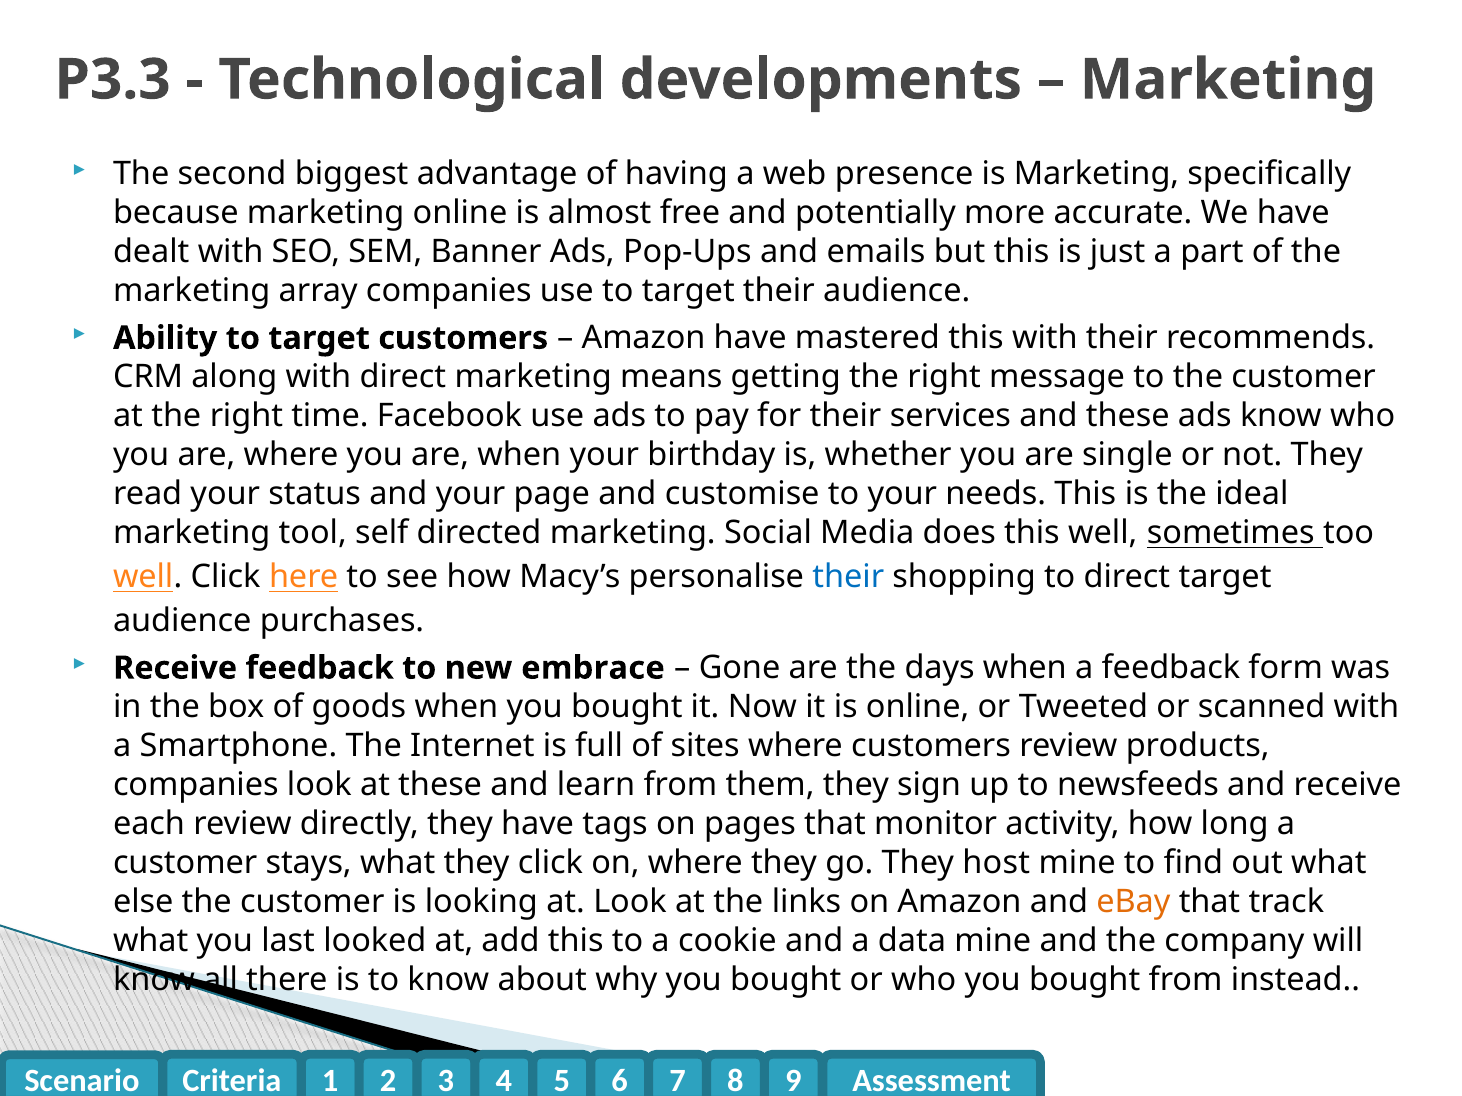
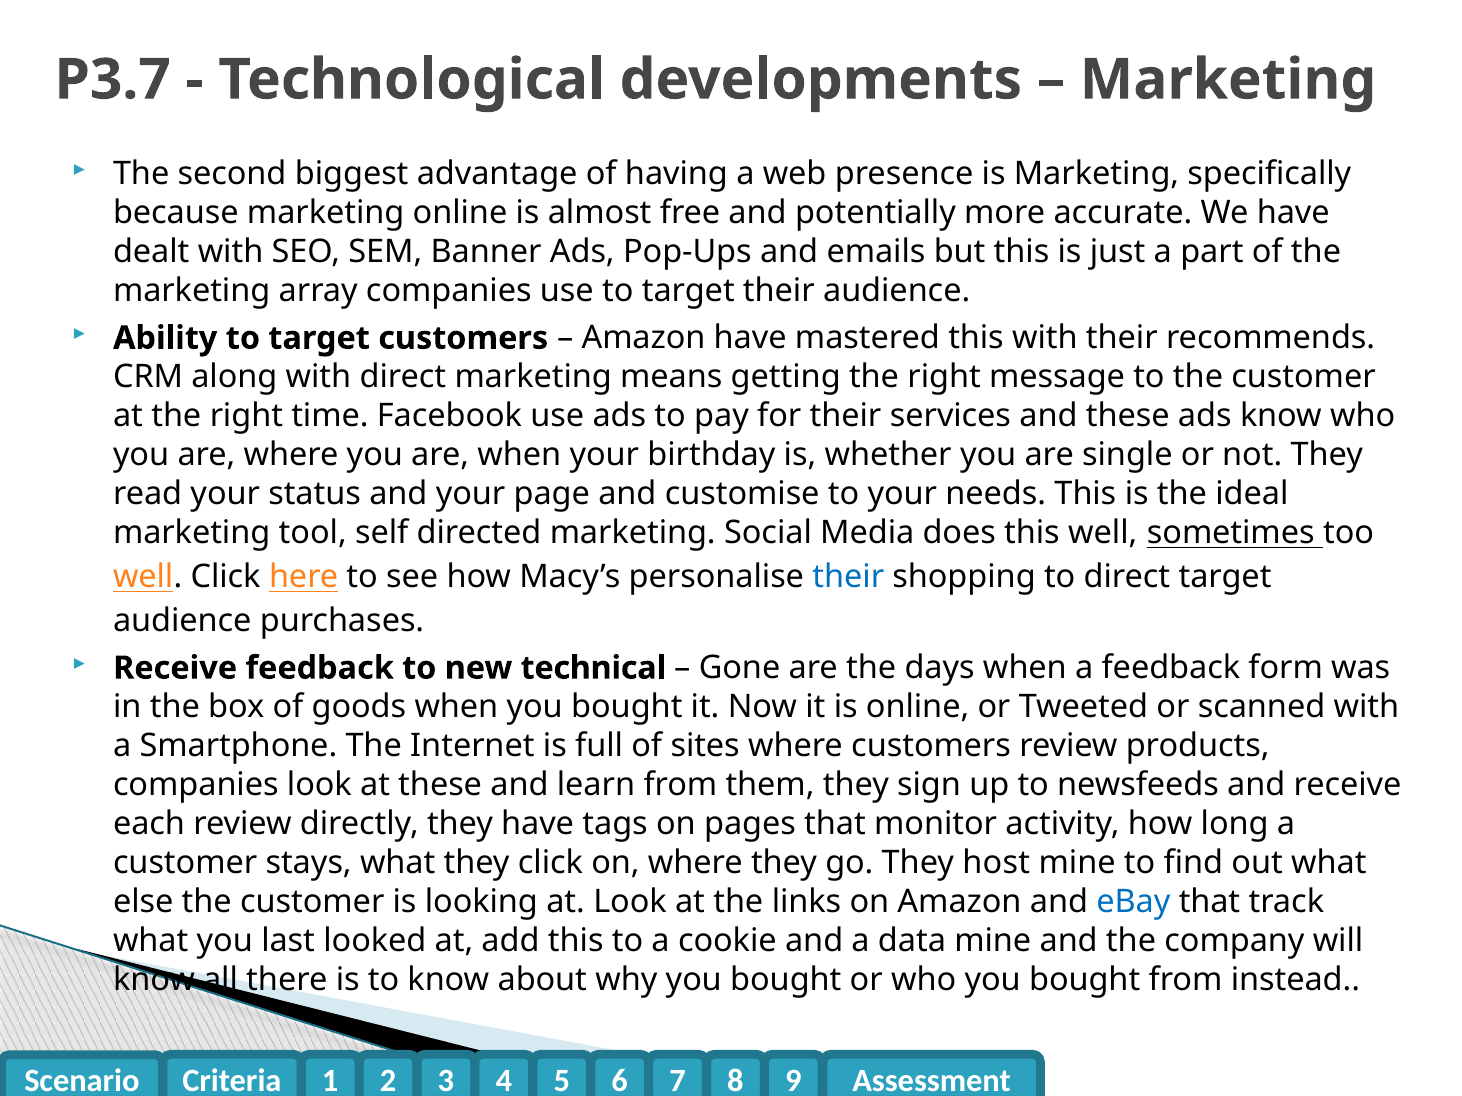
P3.3: P3.3 -> P3.7
embrace: embrace -> technical
eBay colour: orange -> blue
